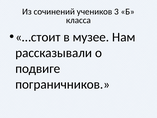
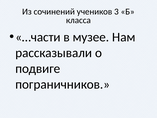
…стоит: …стоит -> …части
